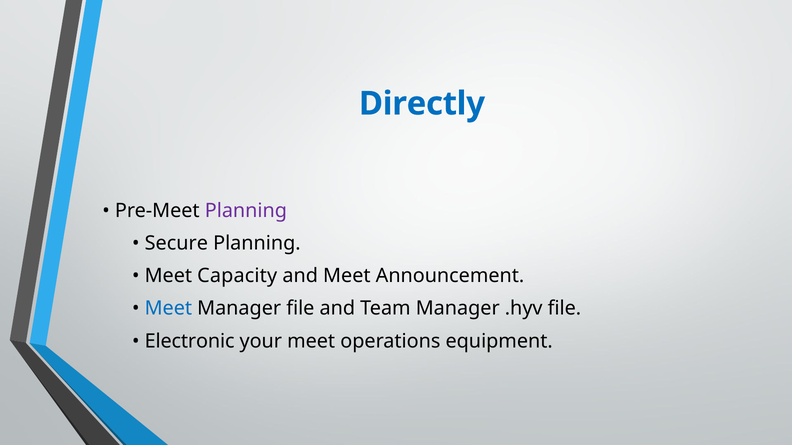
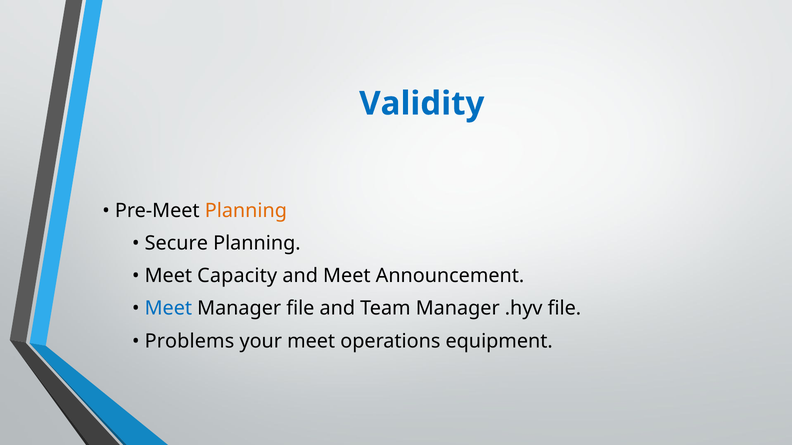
Directly: Directly -> Validity
Planning at (246, 211) colour: purple -> orange
Electronic: Electronic -> Problems
